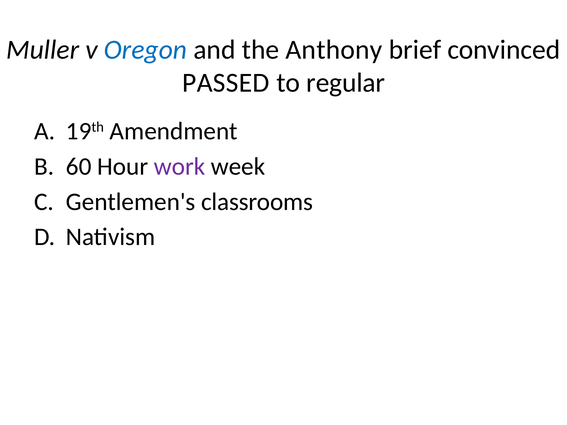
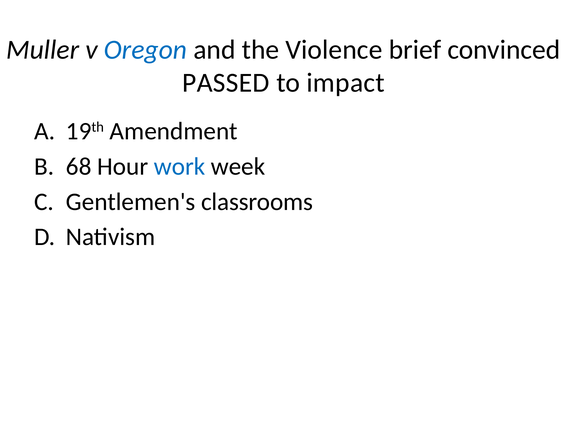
Anthony: Anthony -> Violence
regular: regular -> impact
60: 60 -> 68
work colour: purple -> blue
